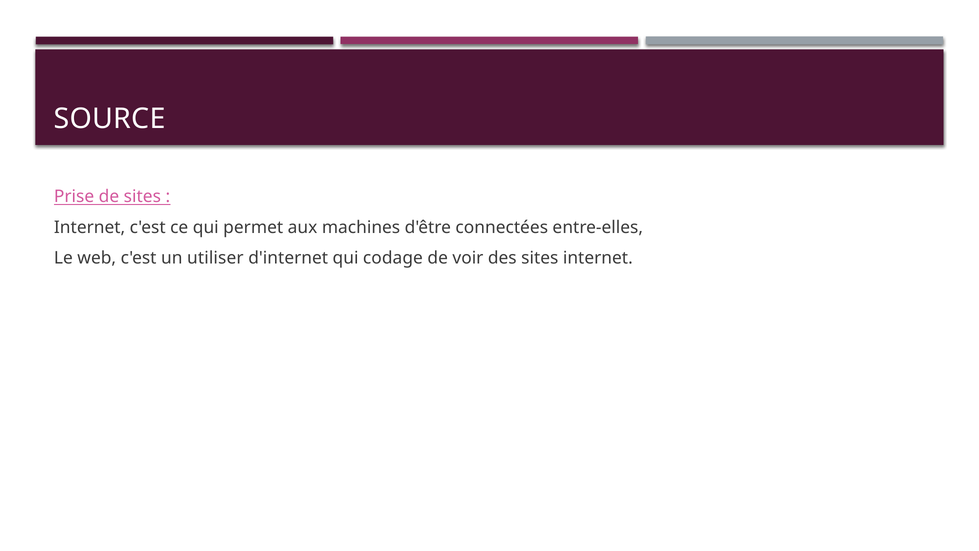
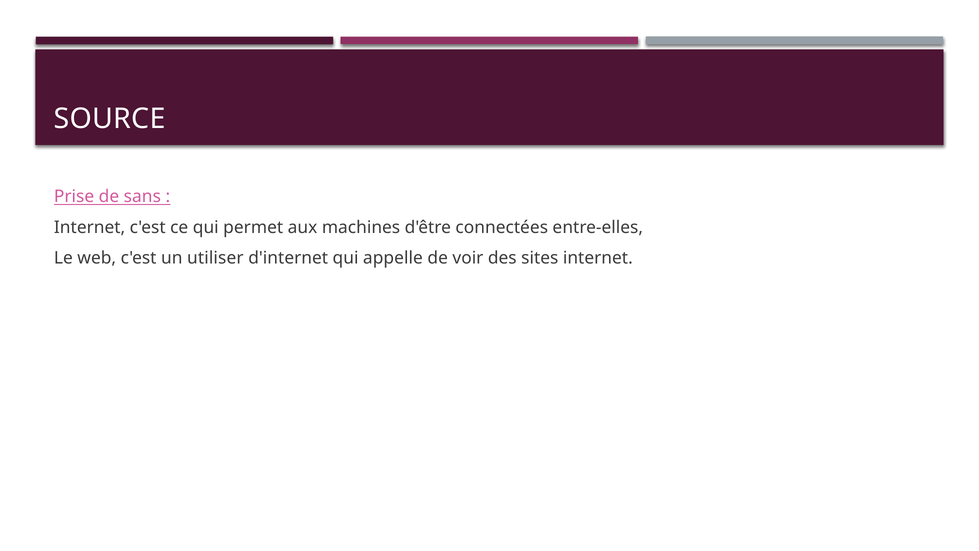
de sites: sites -> sans
codage: codage -> appelle
